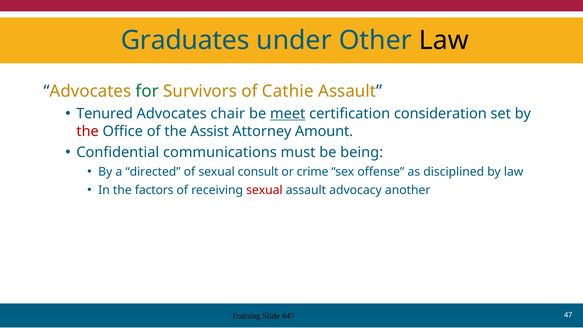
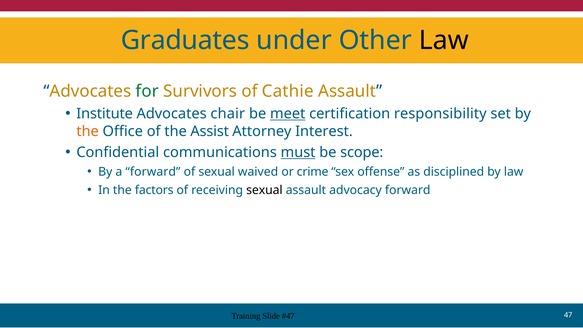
Tenured: Tenured -> Institute
consideration: consideration -> responsibility
the at (88, 131) colour: red -> orange
Amount: Amount -> Interest
must underline: none -> present
being: being -> scope
a directed: directed -> forward
consult: consult -> waived
sexual at (264, 190) colour: red -> black
advocacy another: another -> forward
